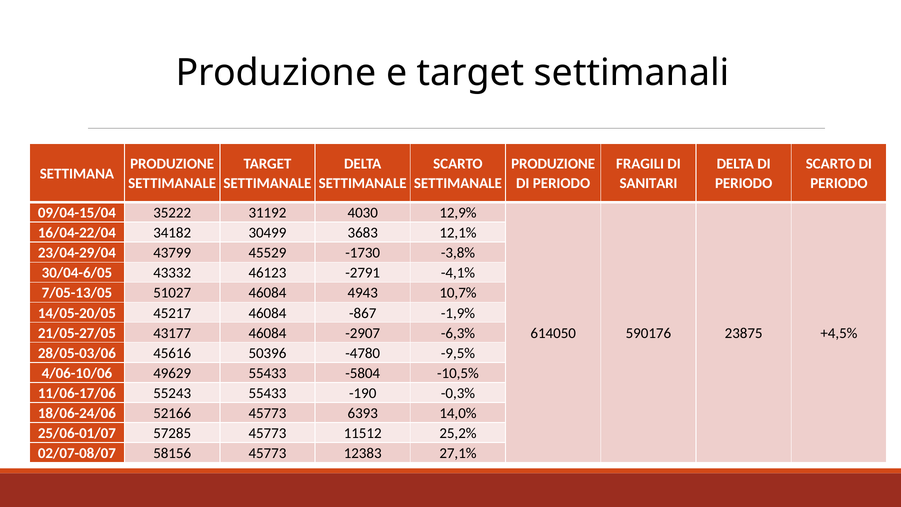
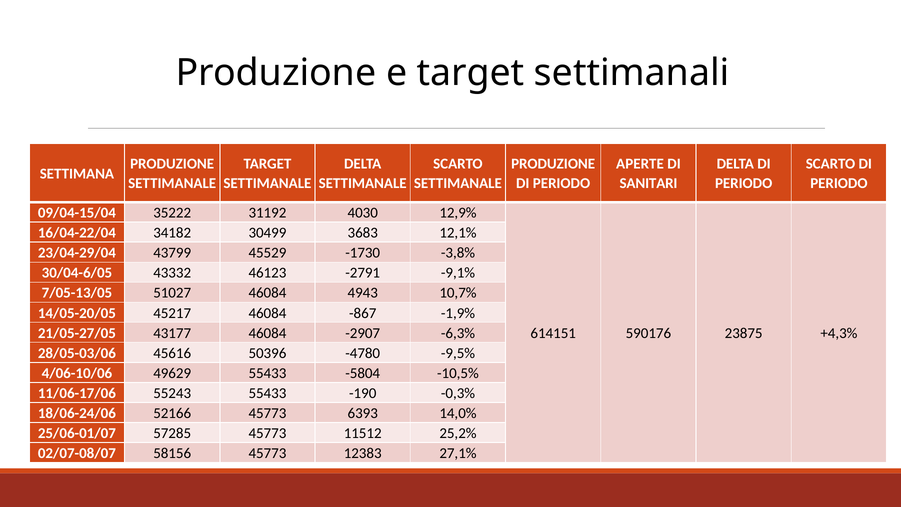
FRAGILI: FRAGILI -> APERTE
-4,1%: -4,1% -> -9,1%
614050: 614050 -> 614151
+4,5%: +4,5% -> +4,3%
